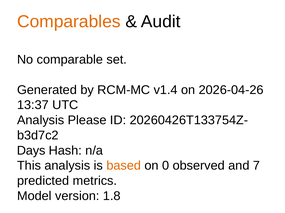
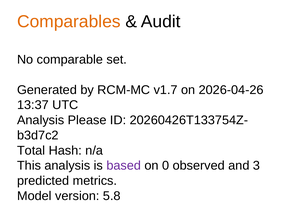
v1.4: v1.4 -> v1.7
Days: Days -> Total
based colour: orange -> purple
7: 7 -> 3
1.8: 1.8 -> 5.8
